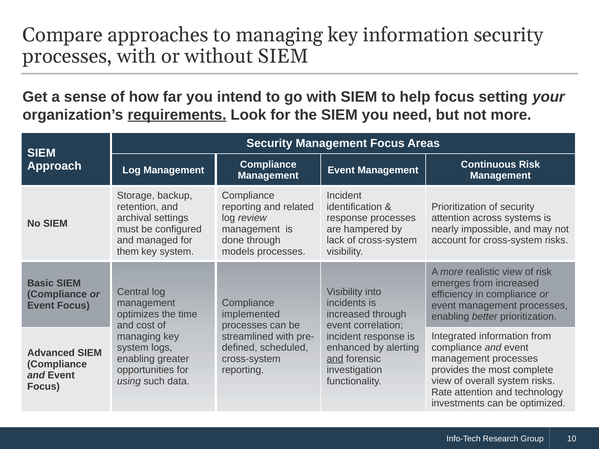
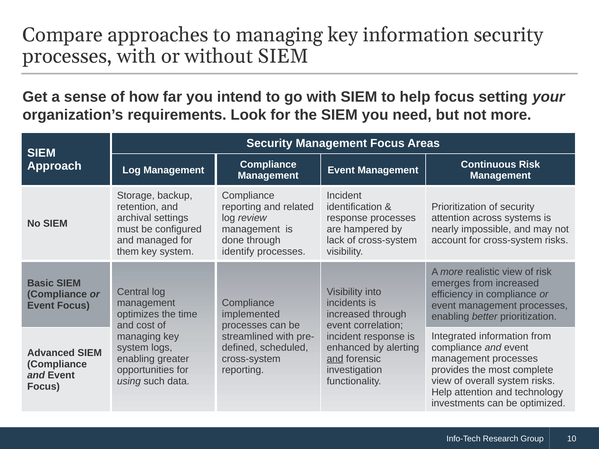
requirements underline: present -> none
models: models -> identify
Rate at (442, 392): Rate -> Help
